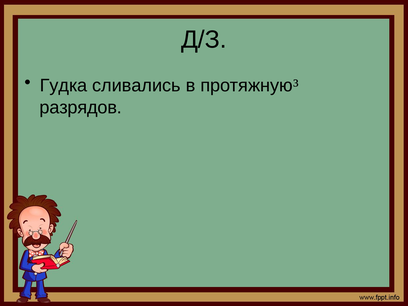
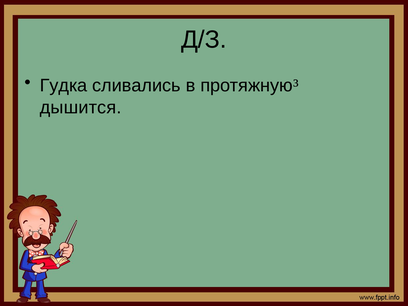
разрядов: разрядов -> дышится
